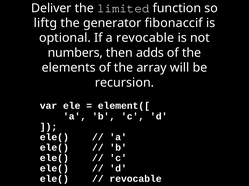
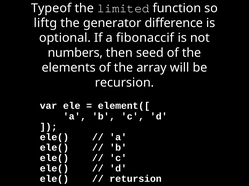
Deliver: Deliver -> Typeof
fibonaccif: fibonaccif -> difference
a revocable: revocable -> fibonaccif
adds: adds -> seed
revocable at (136, 179): revocable -> retursion
